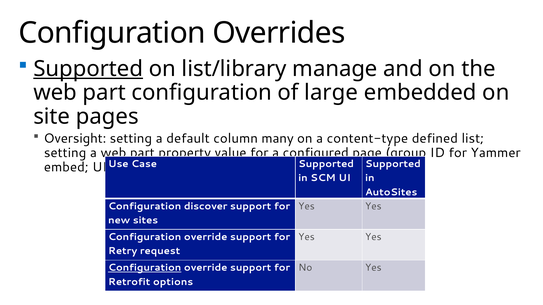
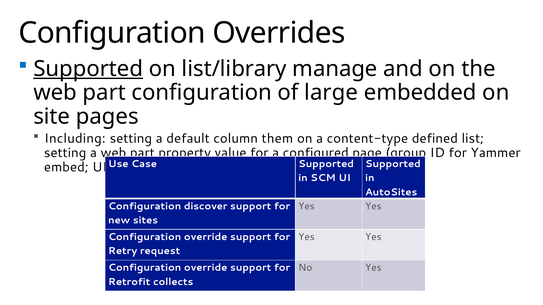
Oversight: Oversight -> Including
many: many -> them
Configuration at (145, 268) underline: present -> none
options: options -> collects
